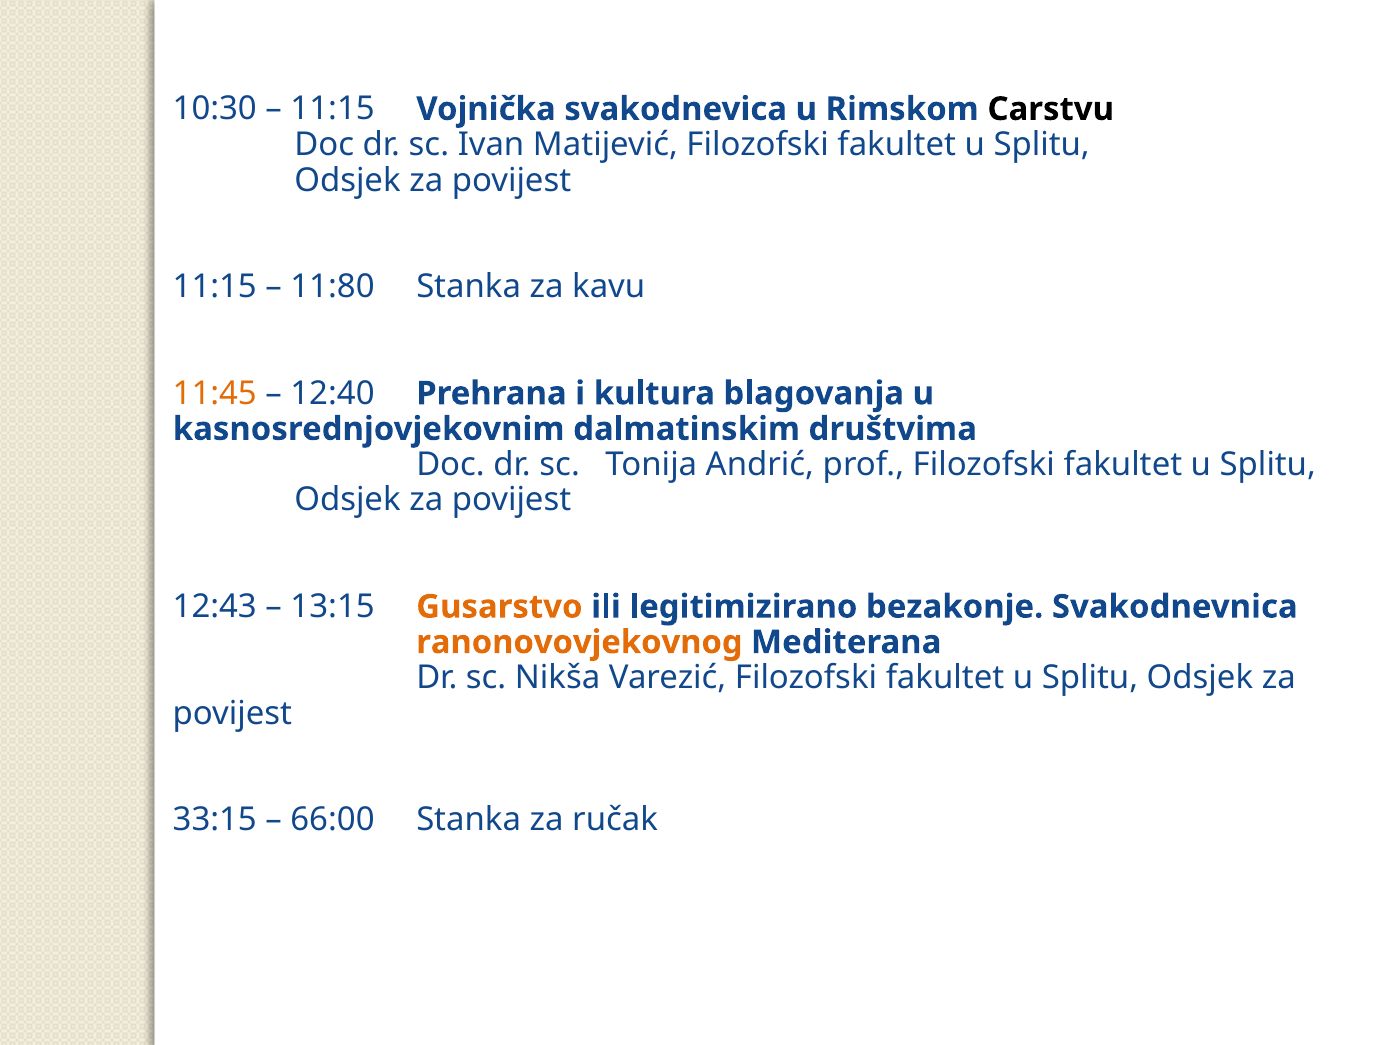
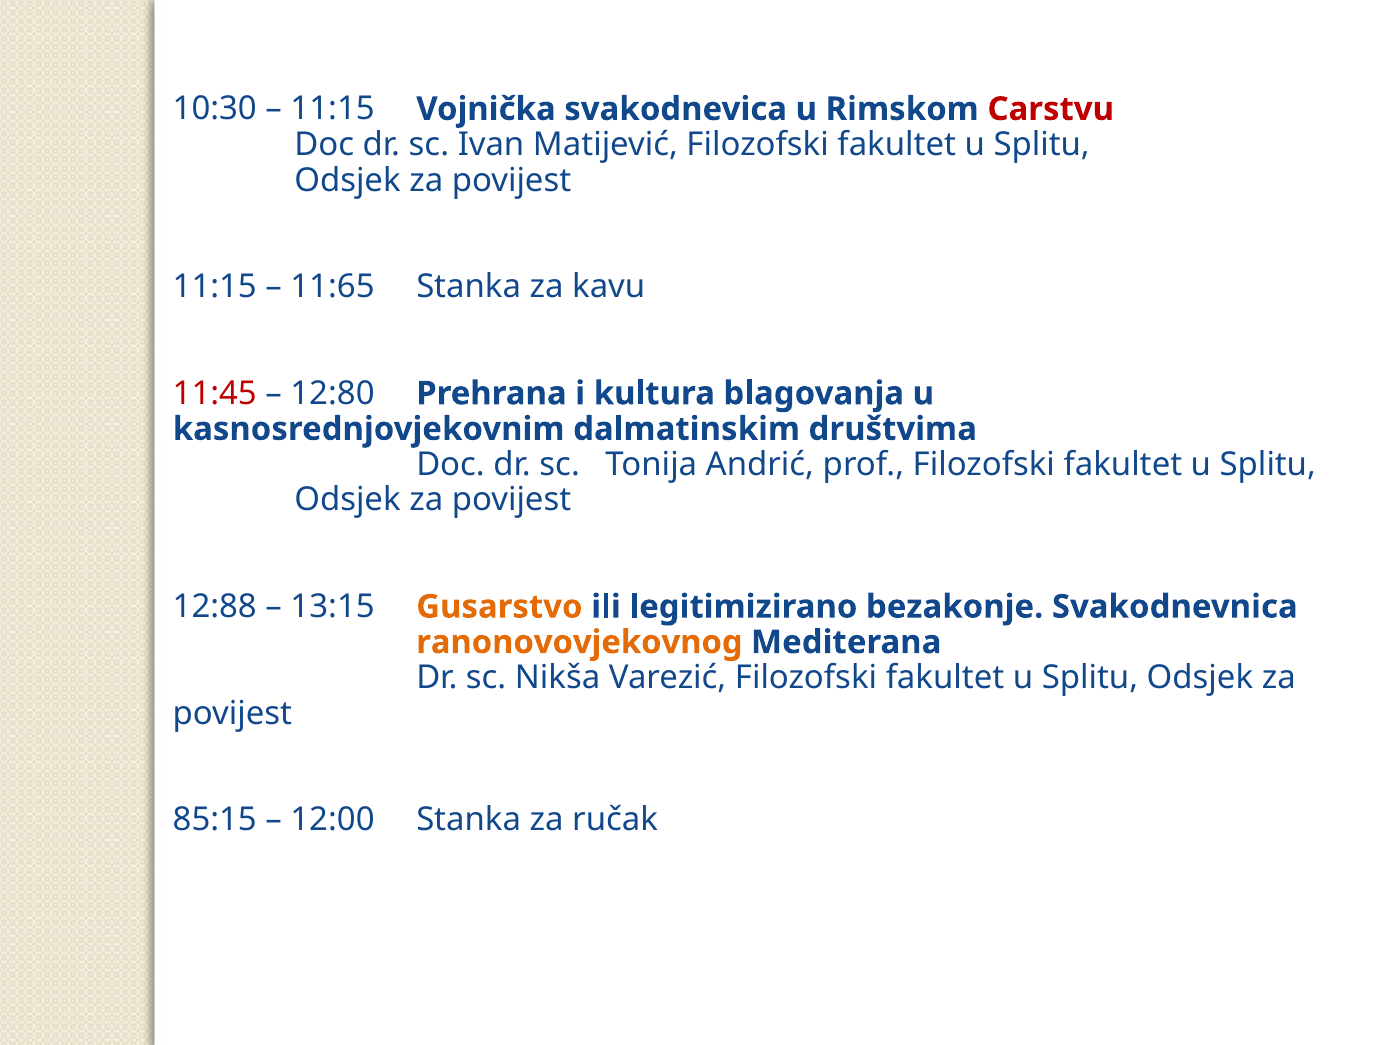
Carstvu colour: black -> red
11:80: 11:80 -> 11:65
11:45 colour: orange -> red
12:40: 12:40 -> 12:80
12:43: 12:43 -> 12:88
33:15: 33:15 -> 85:15
66:00: 66:00 -> 12:00
